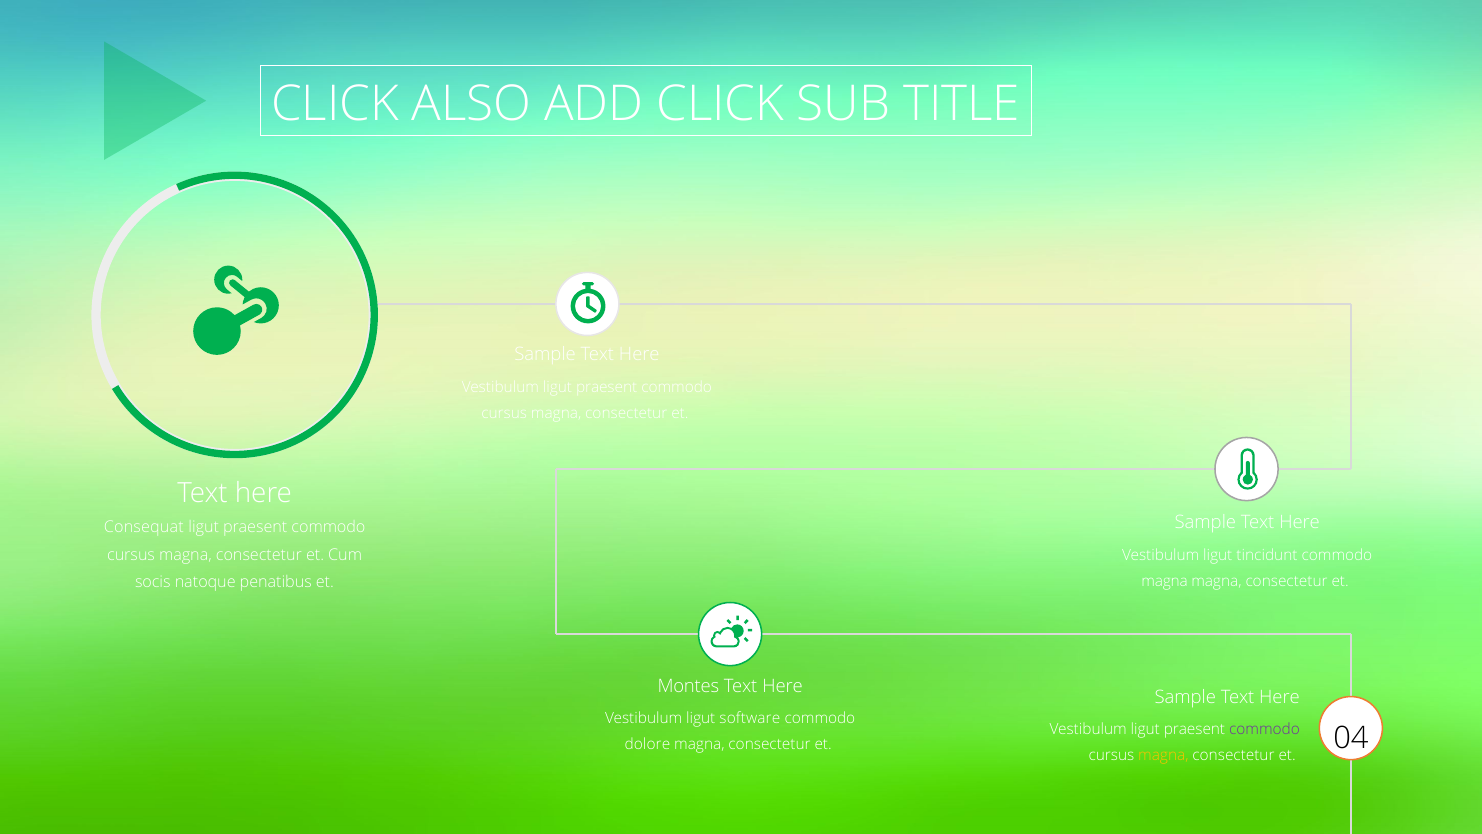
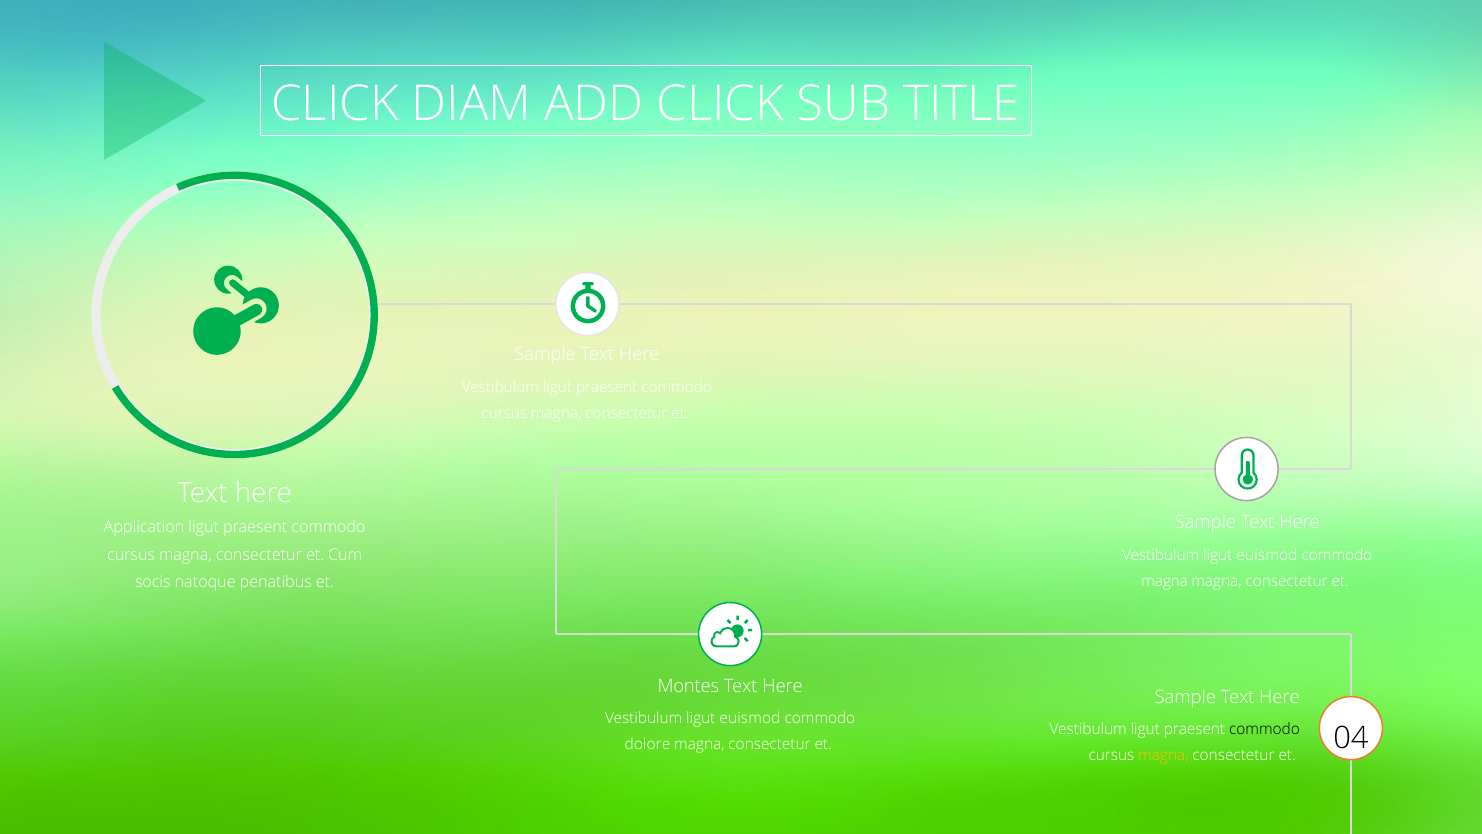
ALSO: ALSO -> DIAM
Consequat: Consequat -> Application
tincidunt at (1267, 555): tincidunt -> euismod
software at (750, 718): software -> euismod
commodo at (1264, 729) colour: purple -> black
